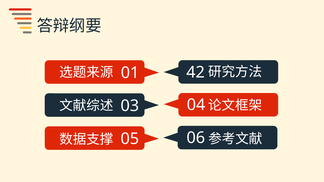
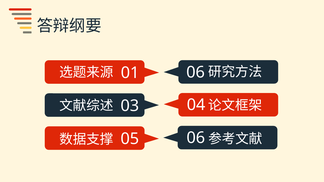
42: 42 -> 06
